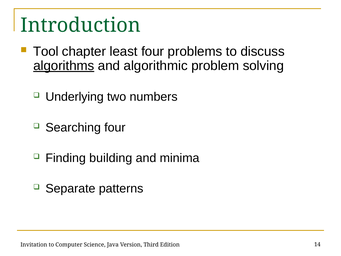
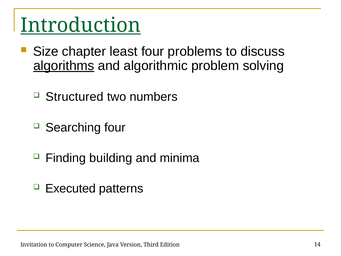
Introduction underline: none -> present
Tool: Tool -> Size
Underlying: Underlying -> Structured
Separate: Separate -> Executed
